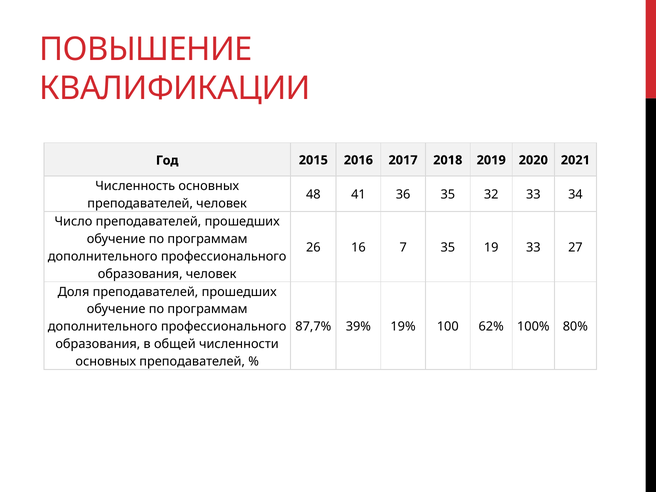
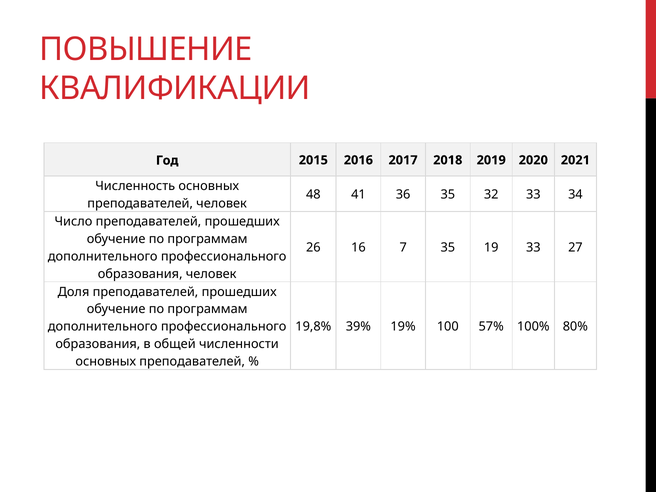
87,7%: 87,7% -> 19,8%
62%: 62% -> 57%
